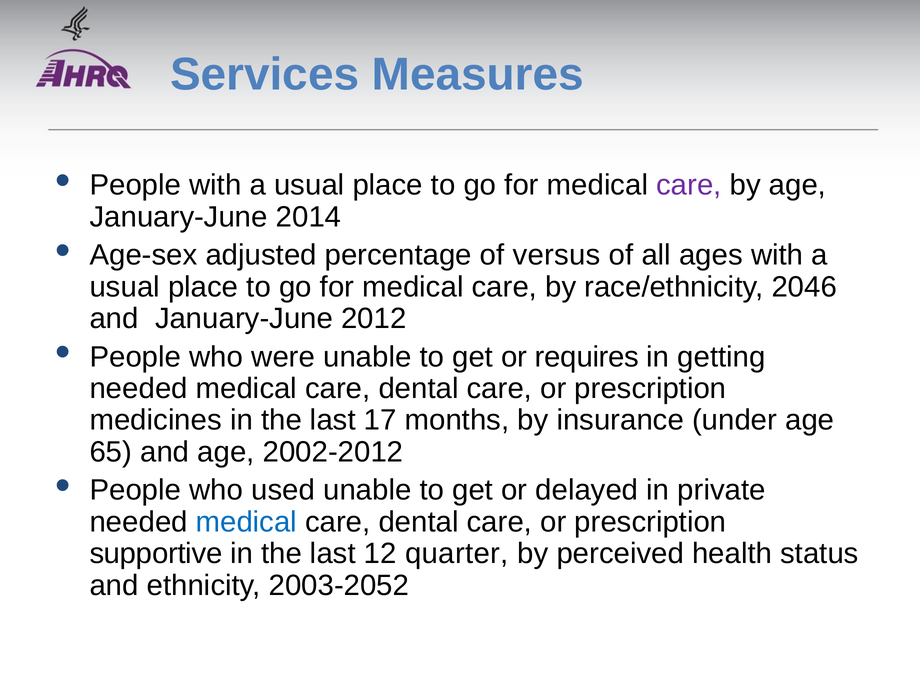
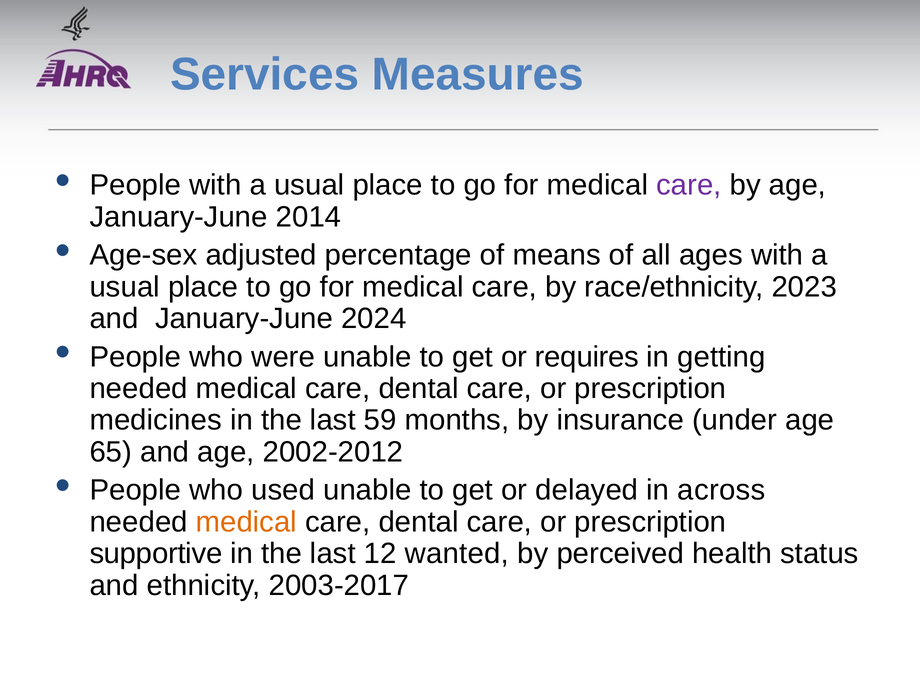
versus: versus -> means
2046: 2046 -> 2023
2012: 2012 -> 2024
17: 17 -> 59
private: private -> across
medical at (246, 522) colour: blue -> orange
quarter: quarter -> wanted
2003-2052: 2003-2052 -> 2003-2017
